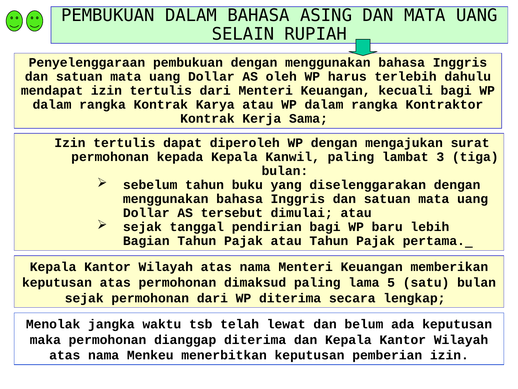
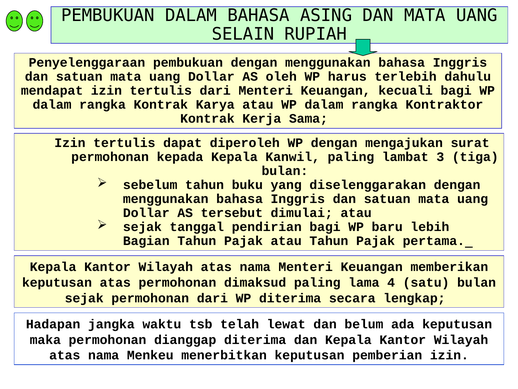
5: 5 -> 4
Menolak: Menolak -> Hadapan
